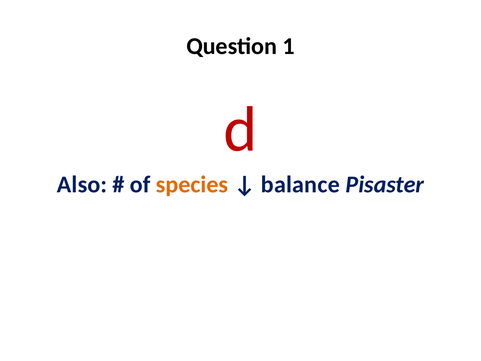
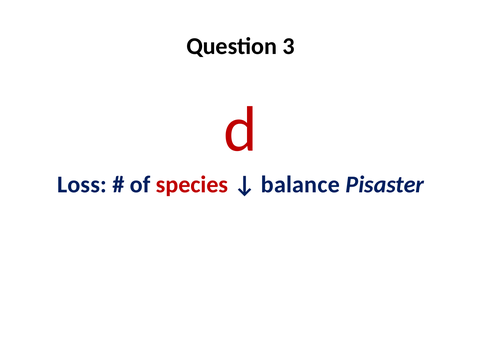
1: 1 -> 3
Also: Also -> Loss
species colour: orange -> red
